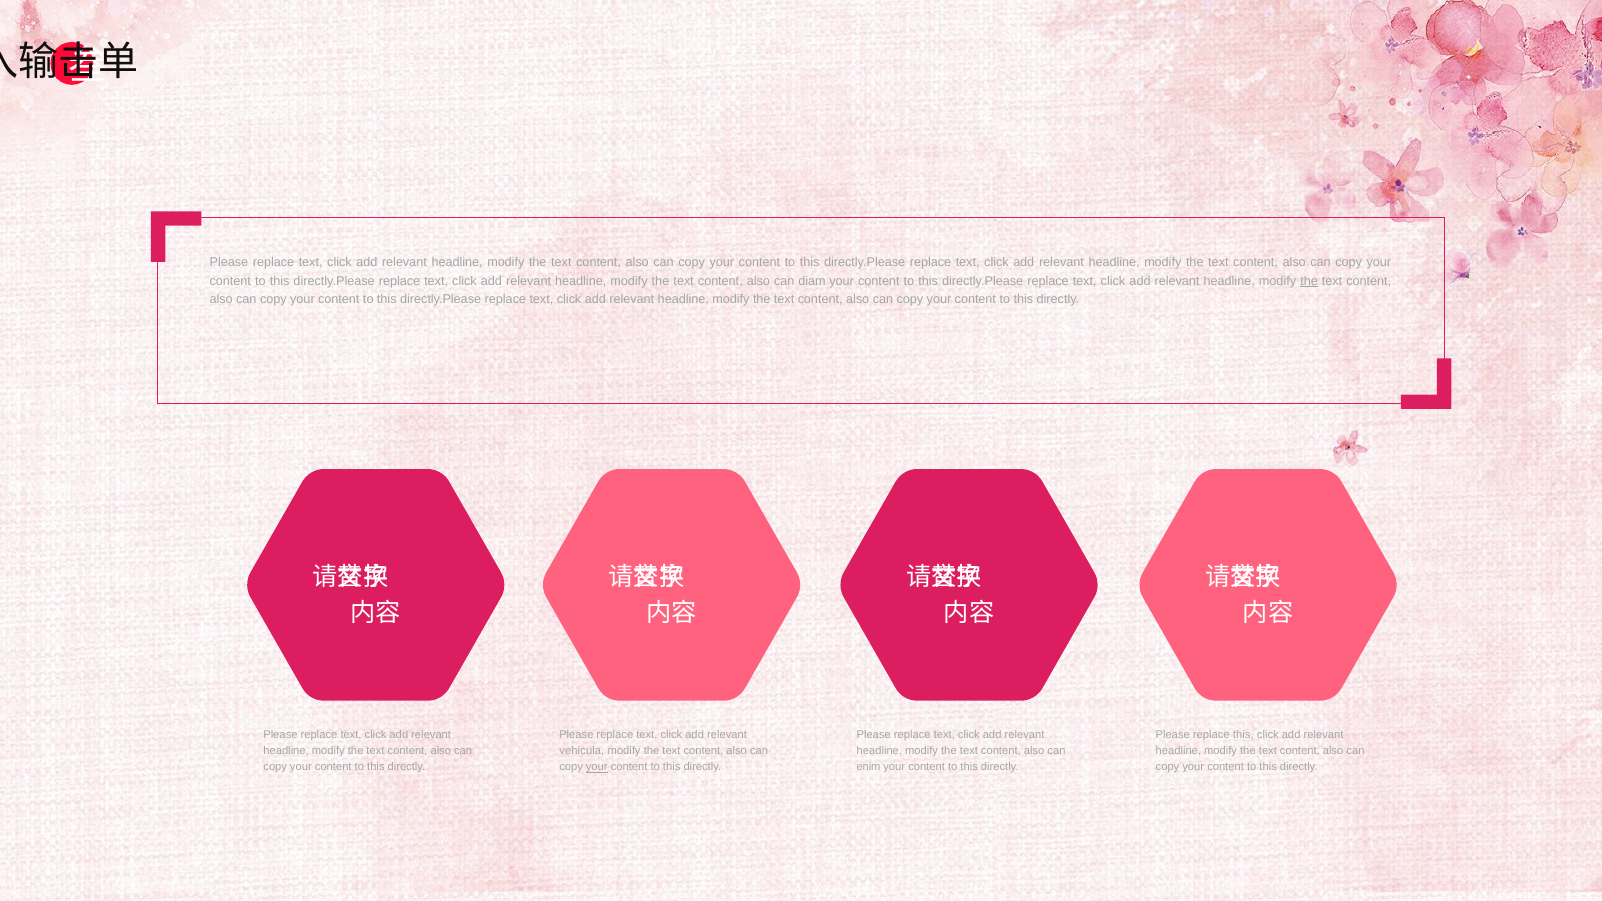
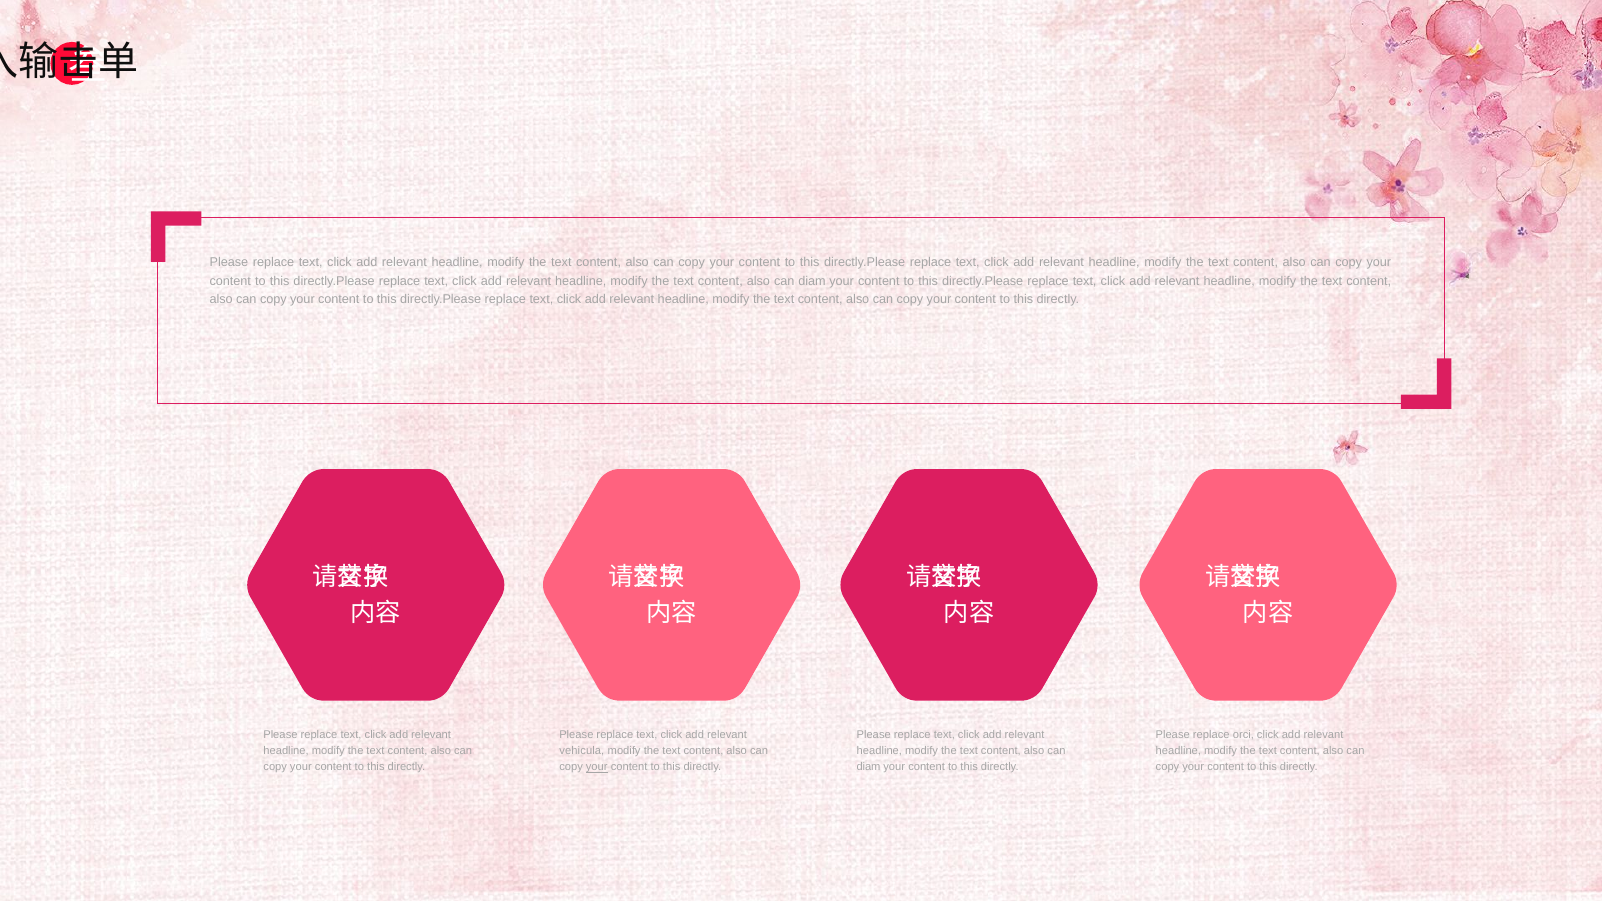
the at (1309, 281) underline: present -> none
replace this: this -> orci
enim at (869, 767): enim -> diam
